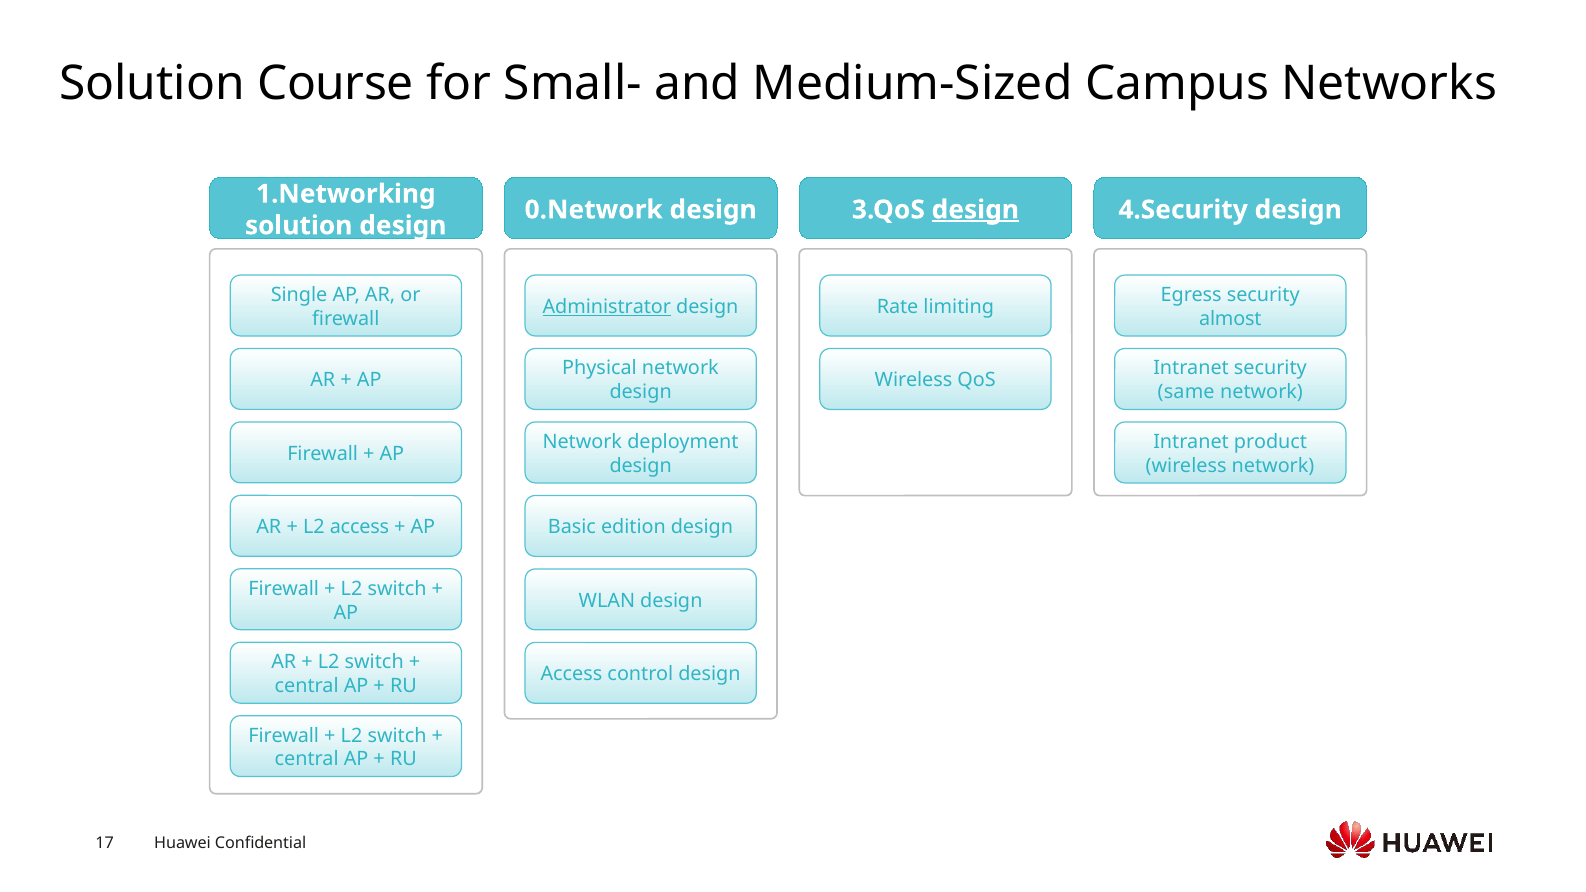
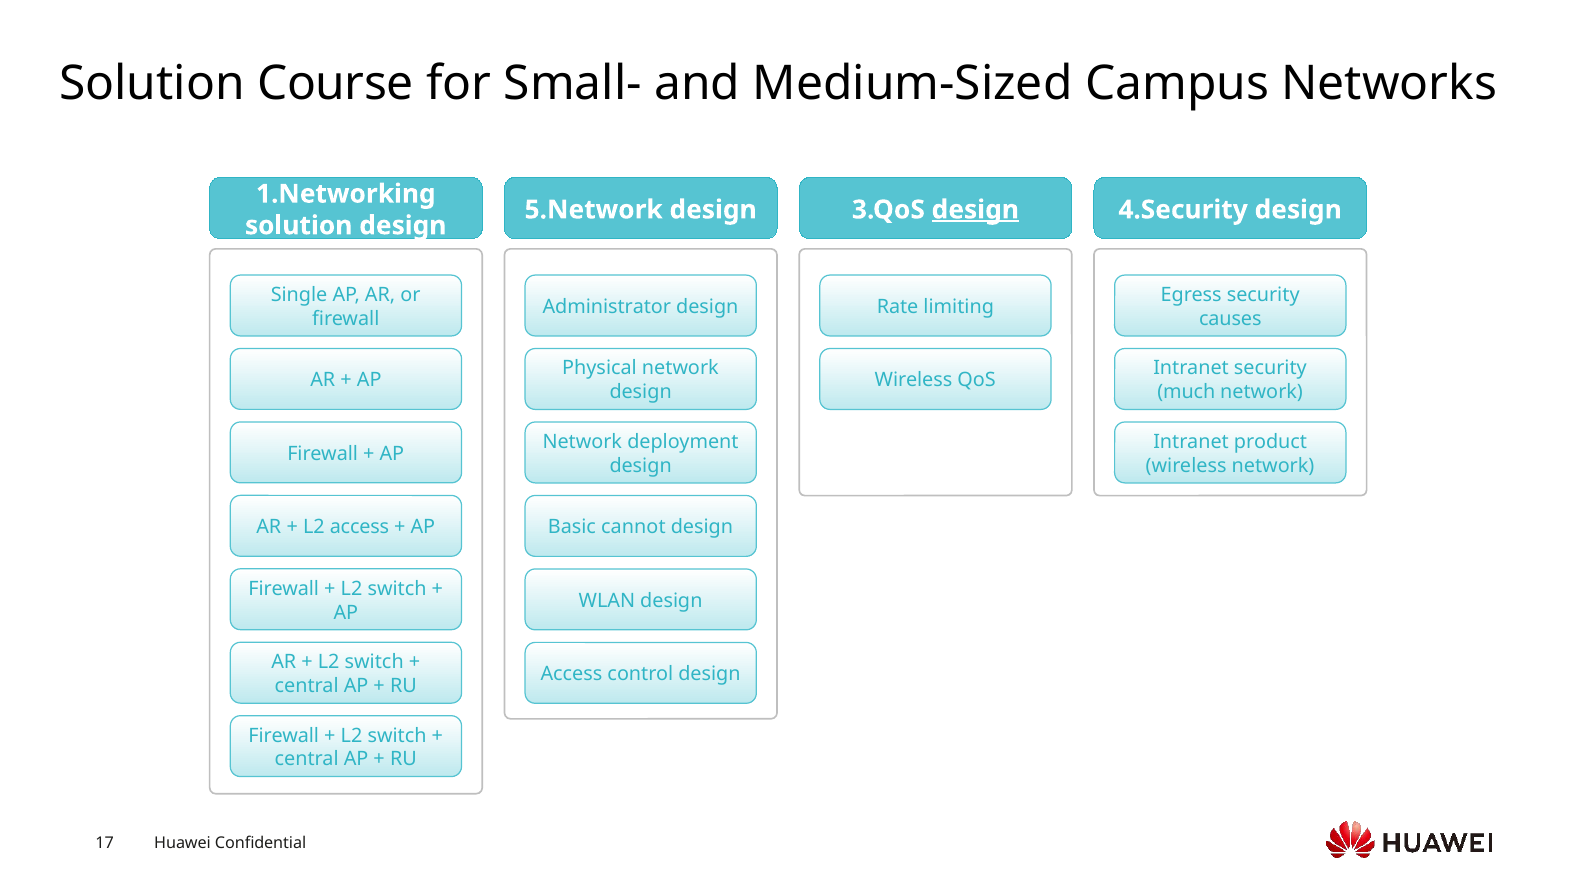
0.Network: 0.Network -> 5.Network
Administrator underline: present -> none
almost: almost -> causes
same: same -> much
edition: edition -> cannot
